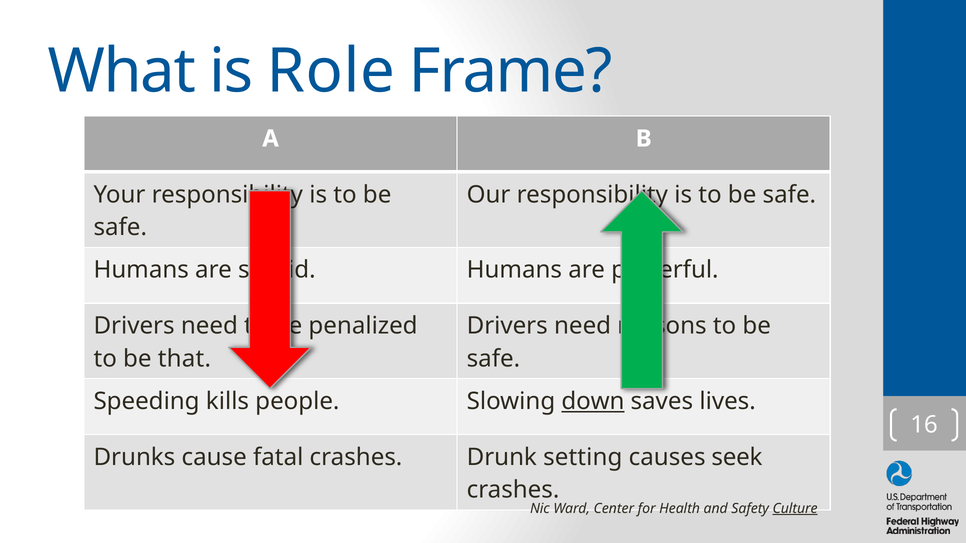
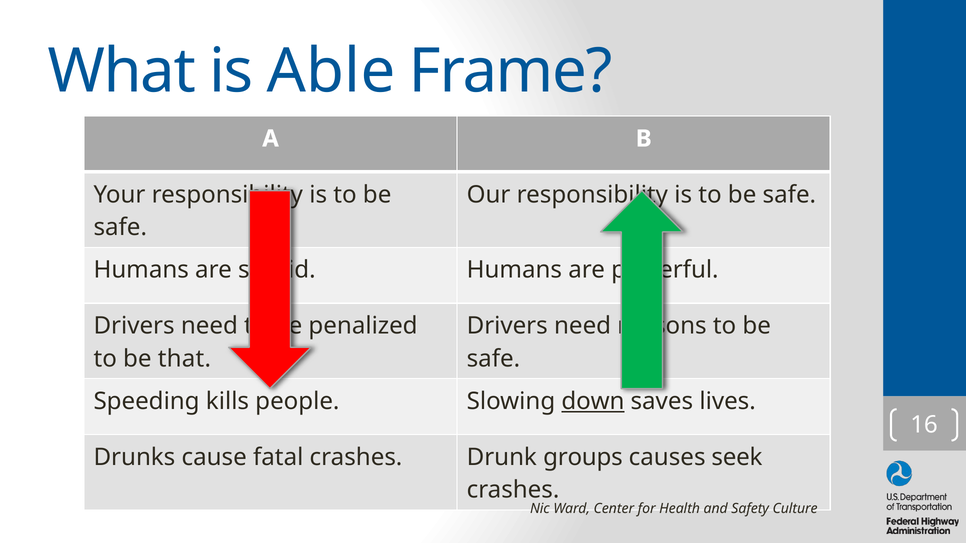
Role: Role -> Able
setting: setting -> groups
Culture underline: present -> none
